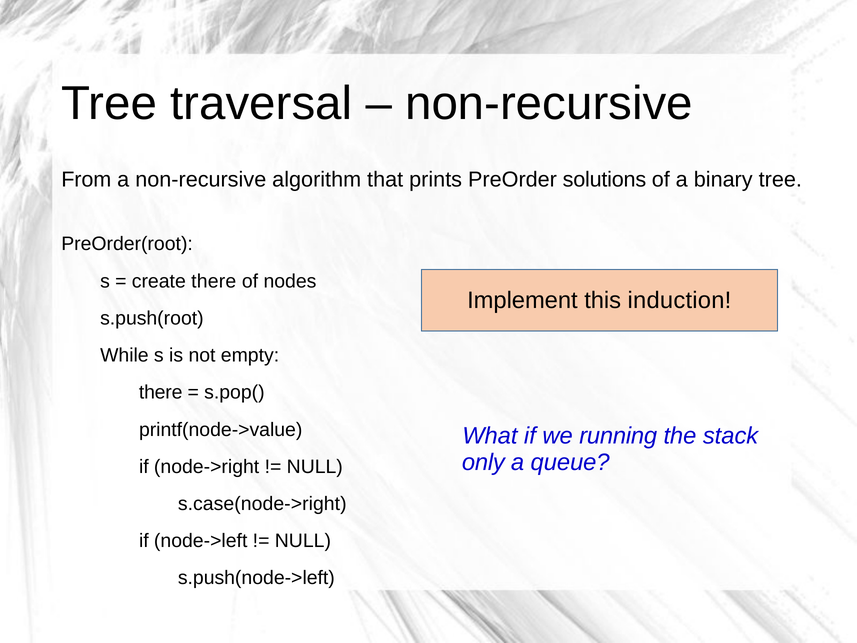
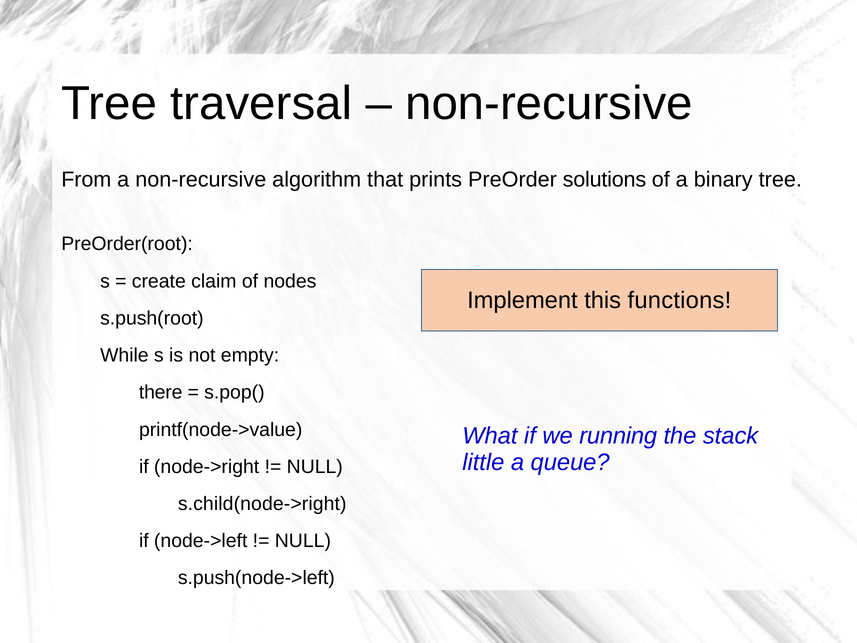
create there: there -> claim
induction: induction -> functions
only: only -> little
s.case(node->right: s.case(node->right -> s.child(node->right
